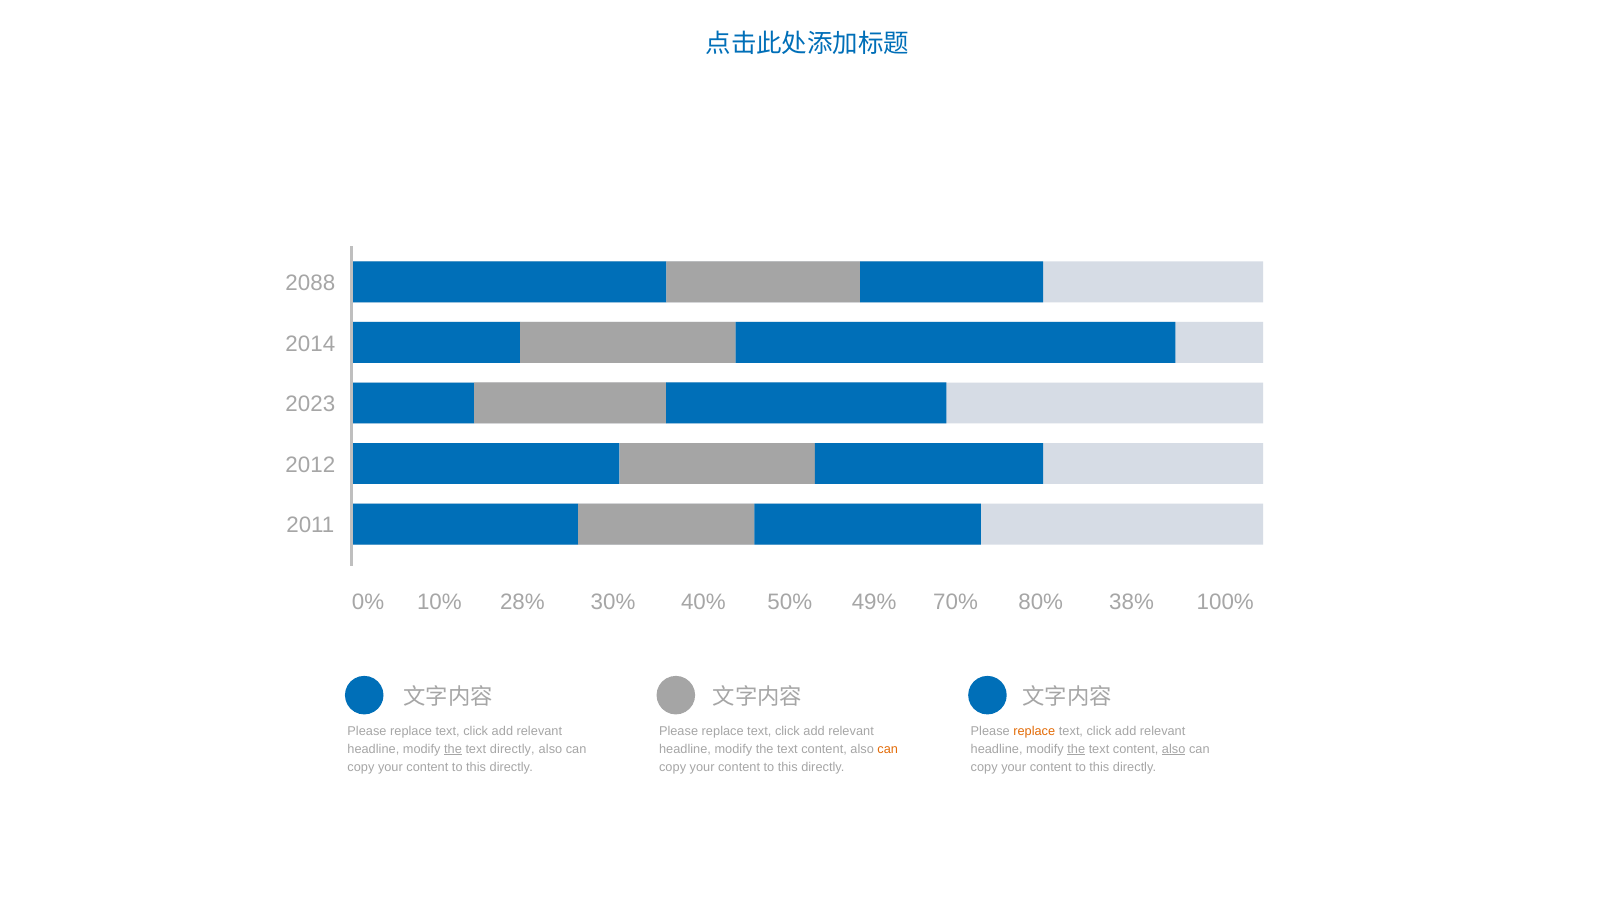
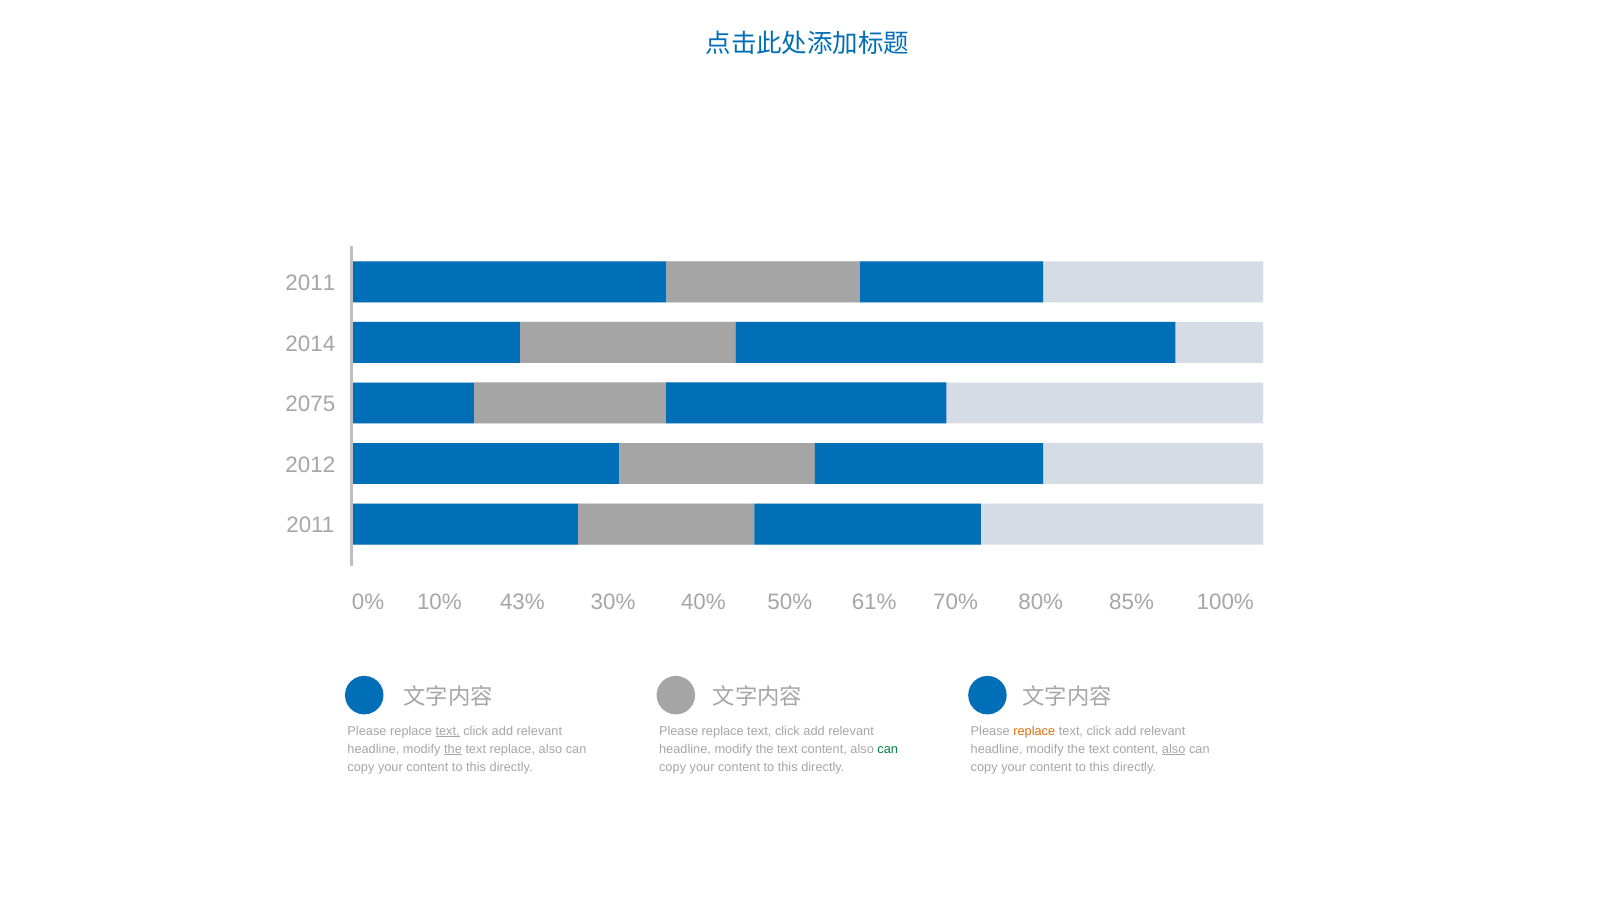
2088 at (310, 284): 2088 -> 2011
2023: 2023 -> 2075
28%: 28% -> 43%
49%: 49% -> 61%
38%: 38% -> 85%
text at (448, 731) underline: none -> present
text directly: directly -> replace
can at (888, 750) colour: orange -> green
the at (1076, 750) underline: present -> none
